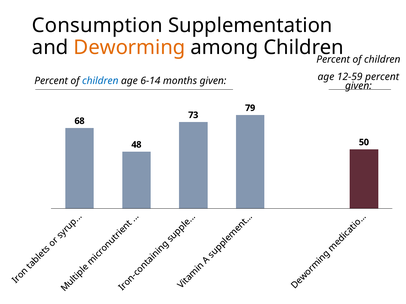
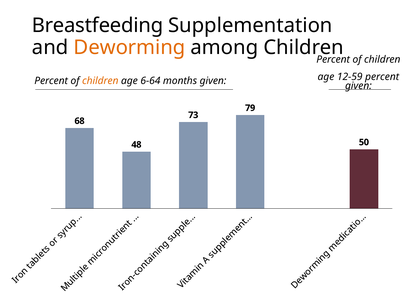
Consumption: Consumption -> Breastfeeding
children at (100, 81) colour: blue -> orange
6-14: 6-14 -> 6-64
